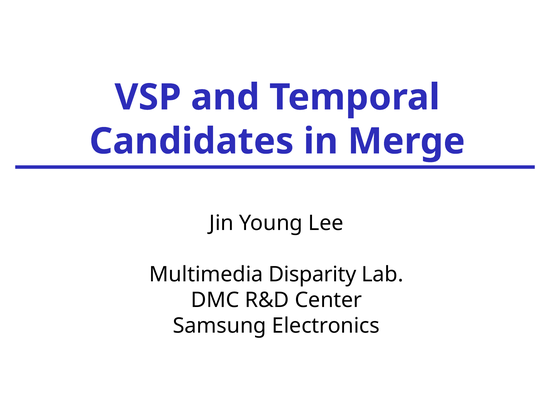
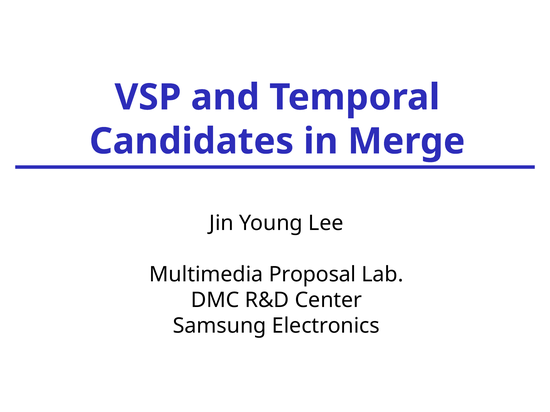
Disparity: Disparity -> Proposal
